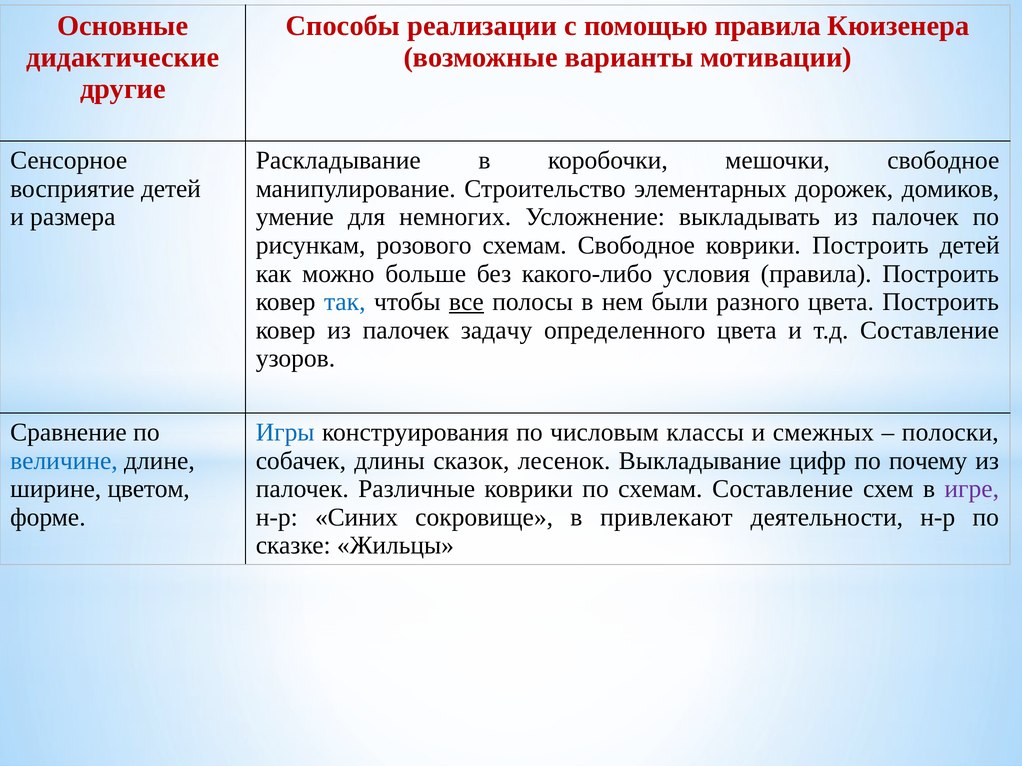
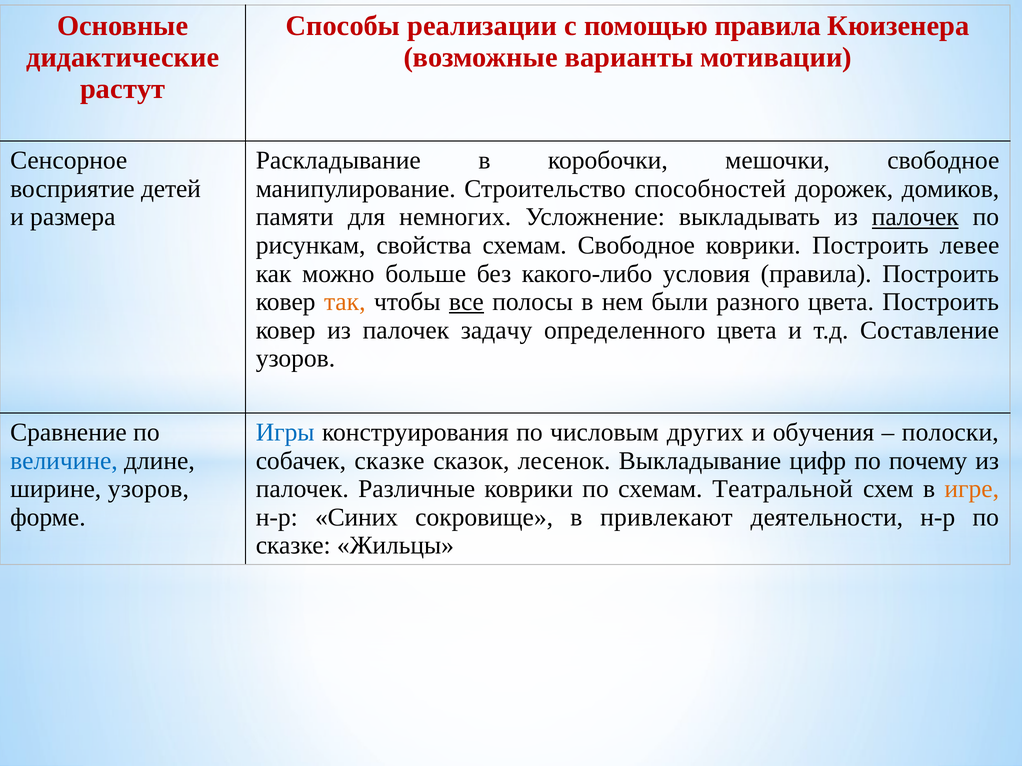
другие: другие -> растут
элементарных: элементарных -> способностей
умение: умение -> памяти
палочек at (915, 217) underline: none -> present
розового: розового -> свойства
Построить детей: детей -> левее
так colour: blue -> orange
классы: классы -> других
смежных: смежных -> обучения
собачек длины: длины -> сказке
ширине цветом: цветом -> узоров
схемам Составление: Составление -> Театральной
игре colour: purple -> orange
